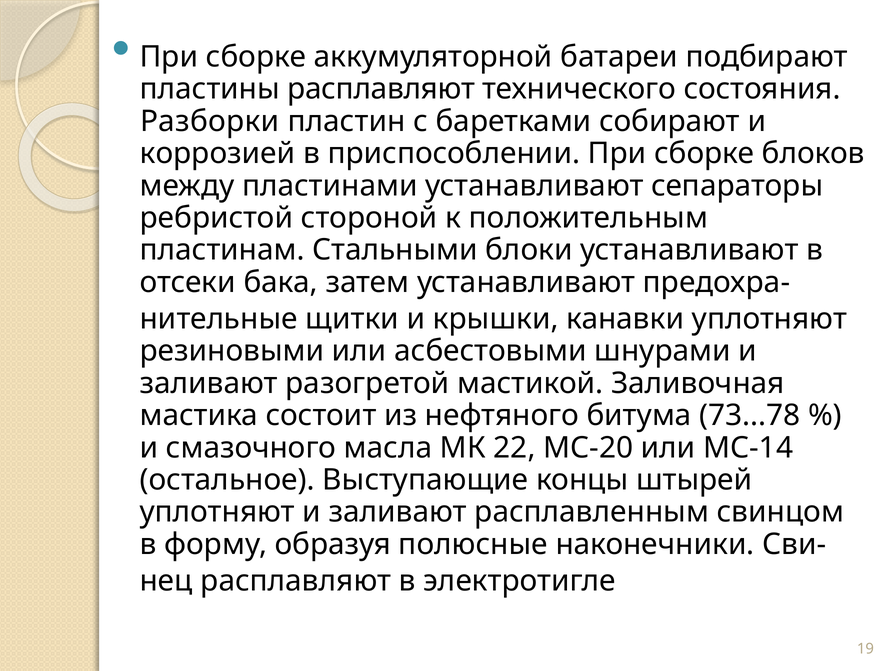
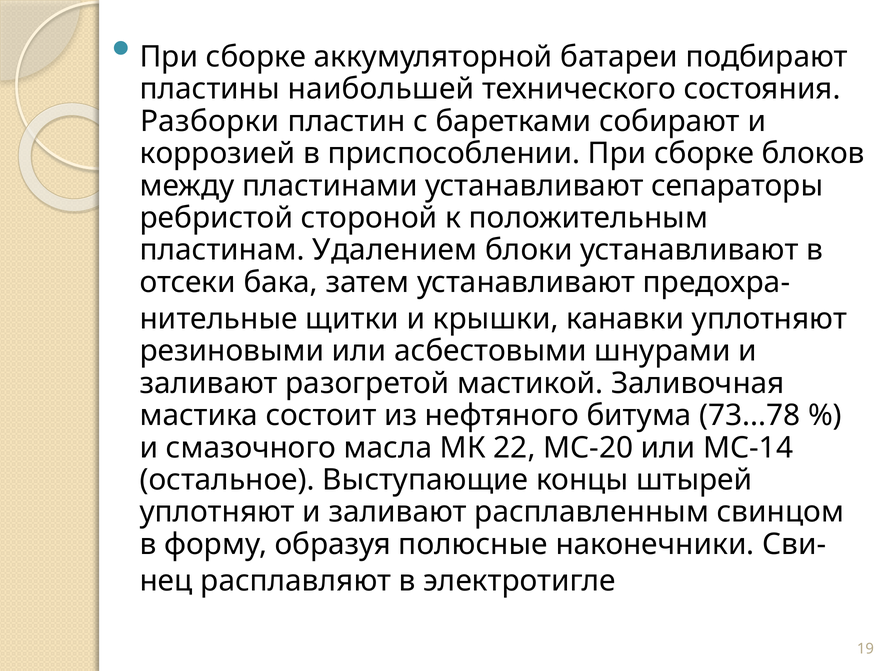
пластины расплавляют: расплавляют -> наибольшей
Стальными: Стальными -> Удалением
